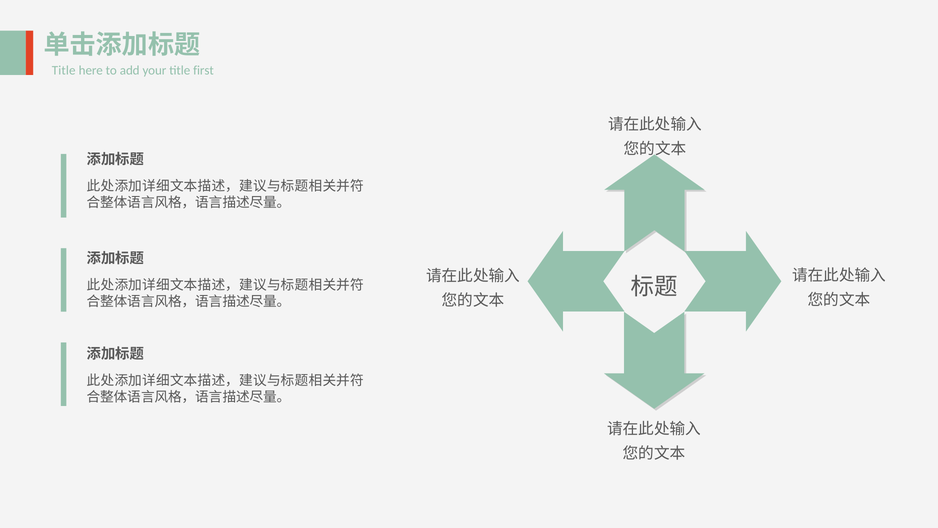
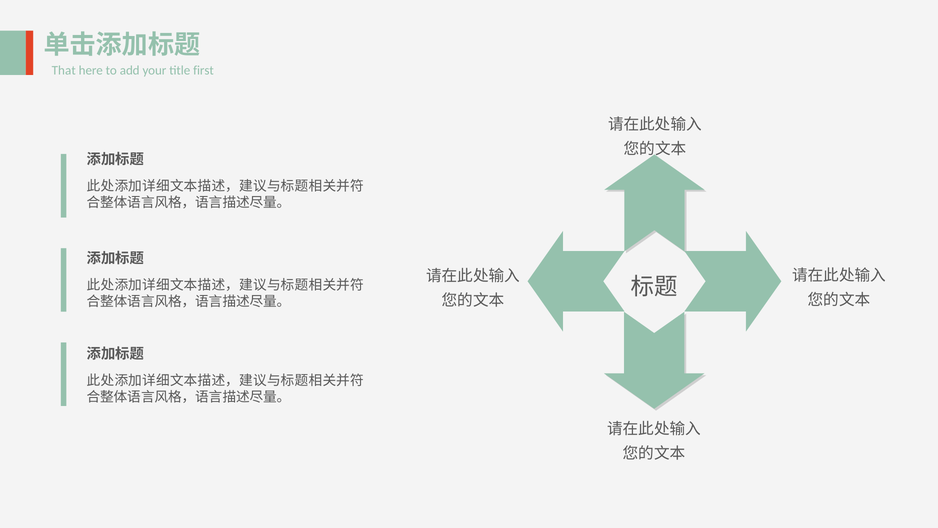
Title at (64, 70): Title -> That
